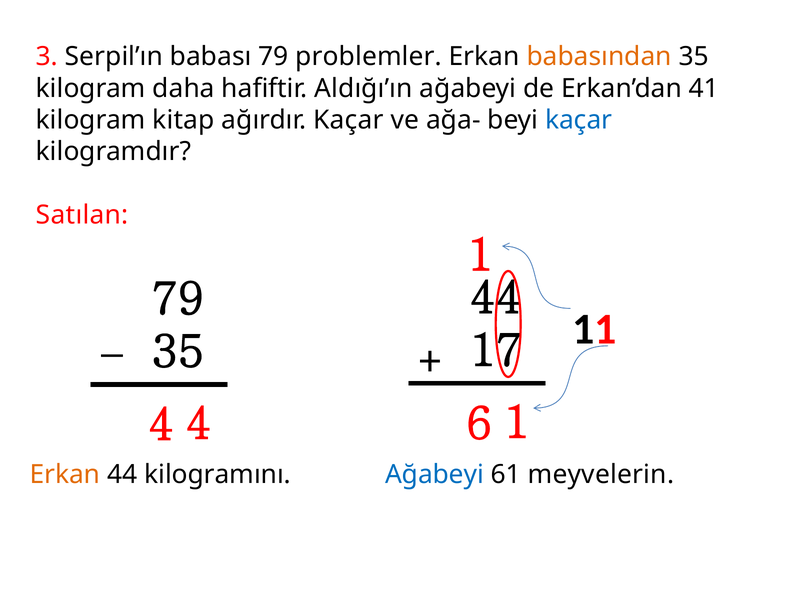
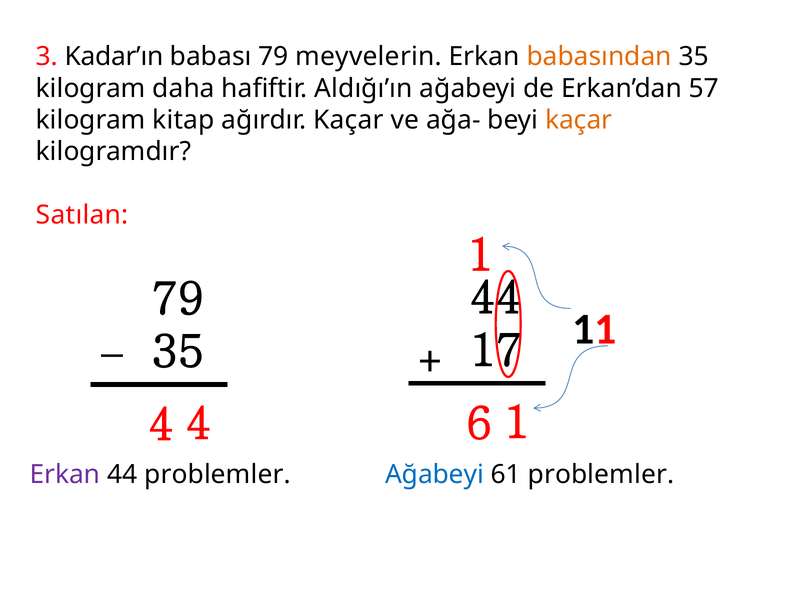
Serpil’ın: Serpil’ın -> Kadar’ın
problemler: problemler -> meyvelerin
41: 41 -> 57
kaçar at (579, 120) colour: blue -> orange
Erkan at (65, 474) colour: orange -> purple
44 kilogramını: kilogramını -> problemler
61 meyvelerin: meyvelerin -> problemler
